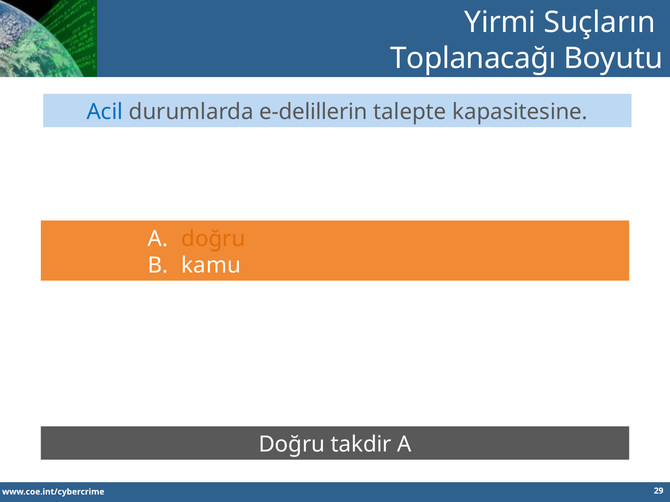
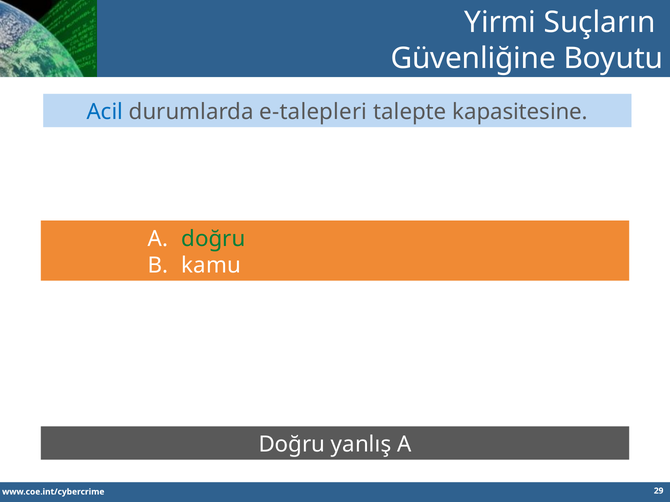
Toplanacağı: Toplanacağı -> Güvenliğine
e-delillerin: e-delillerin -> e-talepleri
doğru at (213, 239) colour: orange -> green
takdir: takdir -> yanlış
